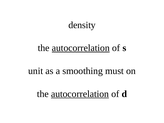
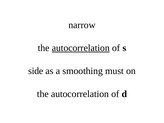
density: density -> narrow
unit: unit -> side
autocorrelation at (80, 94) underline: present -> none
